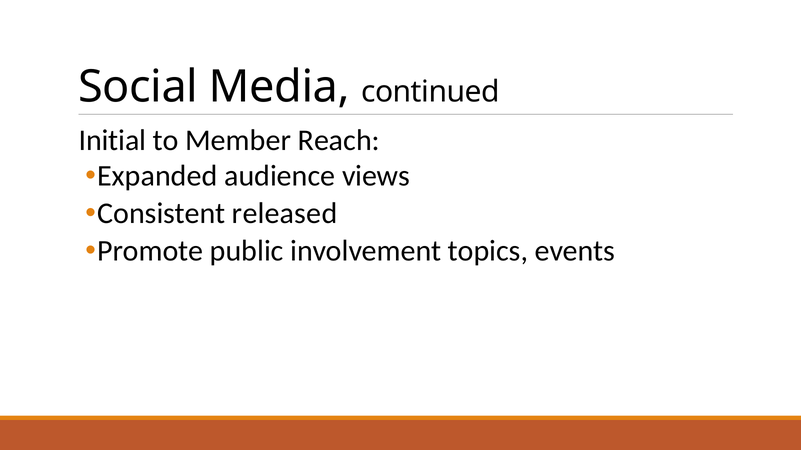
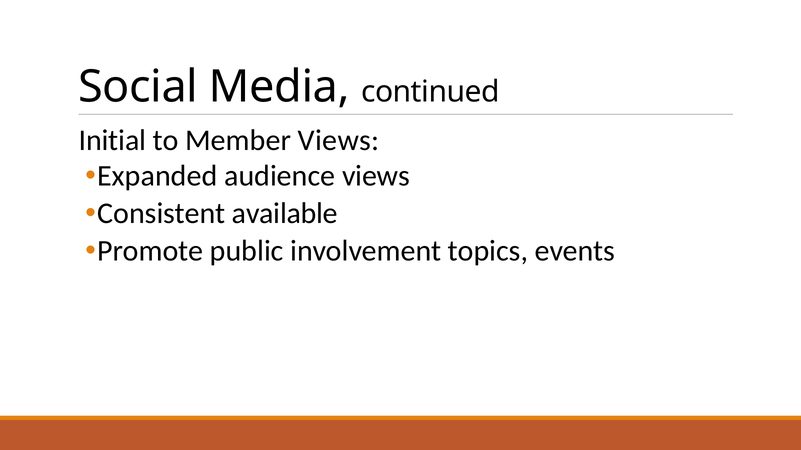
Member Reach: Reach -> Views
released: released -> available
